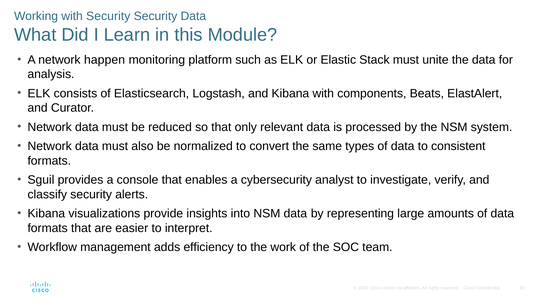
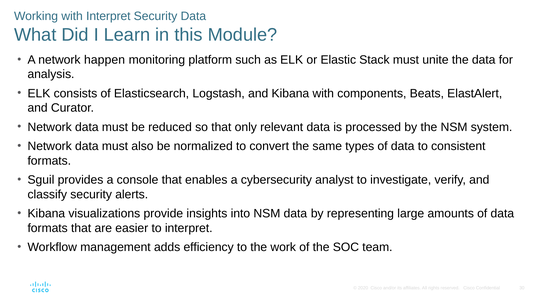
with Security: Security -> Interpret
